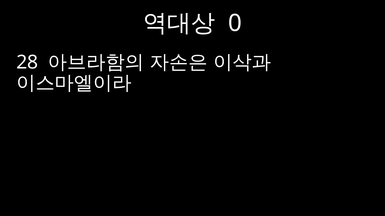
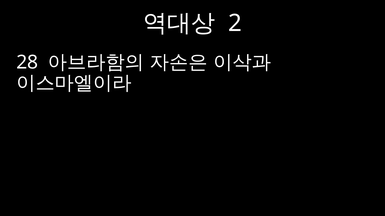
0: 0 -> 2
